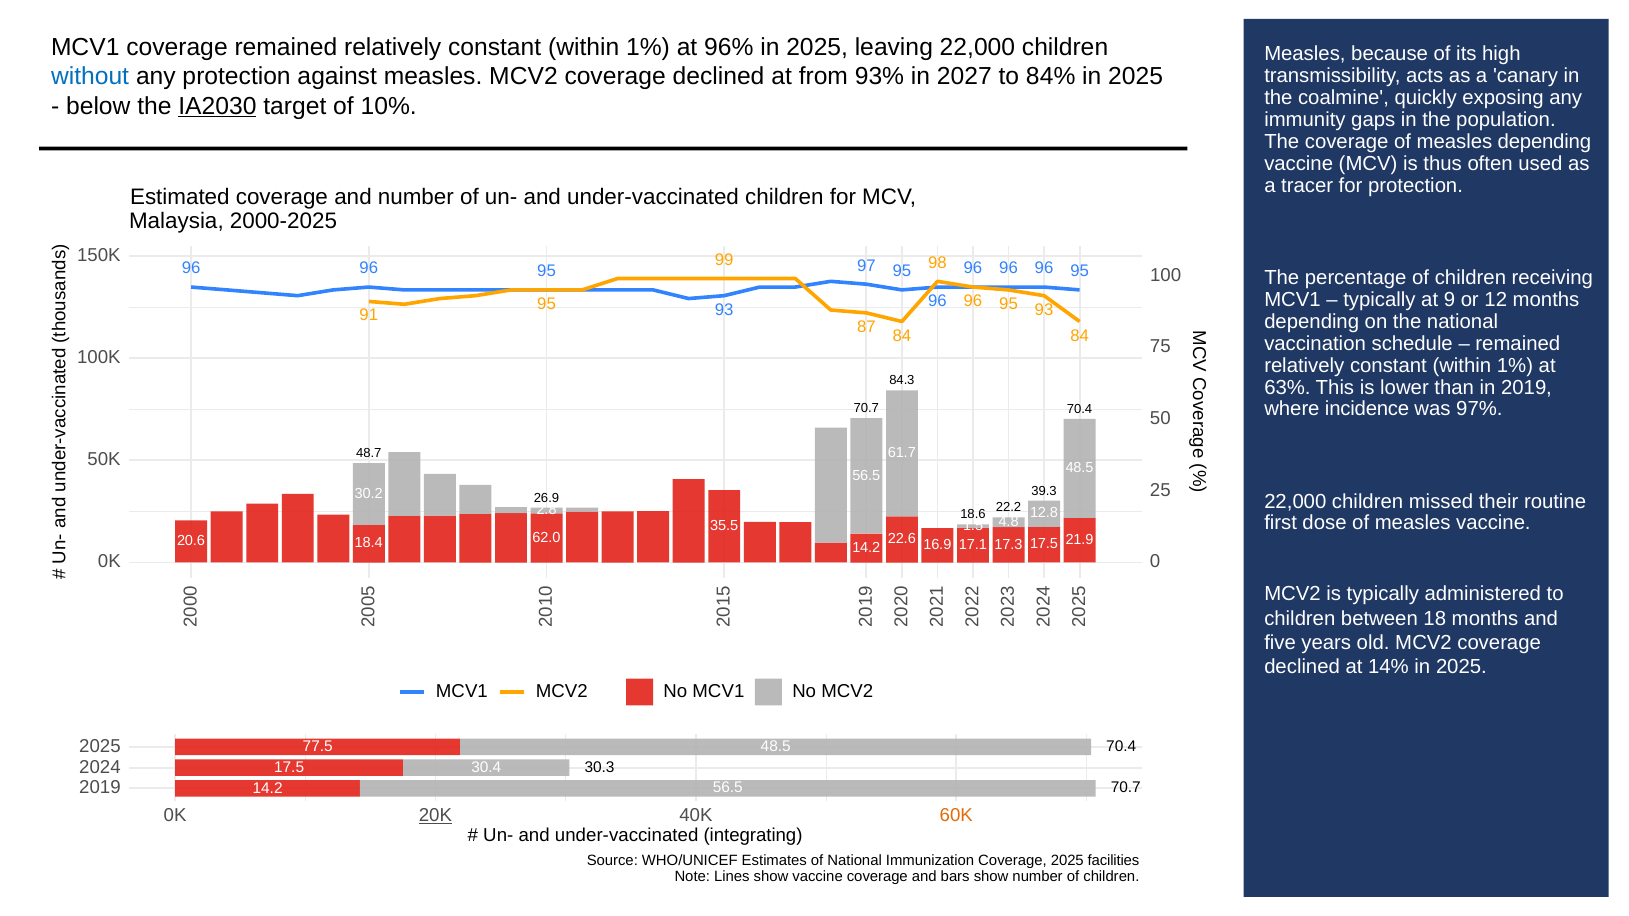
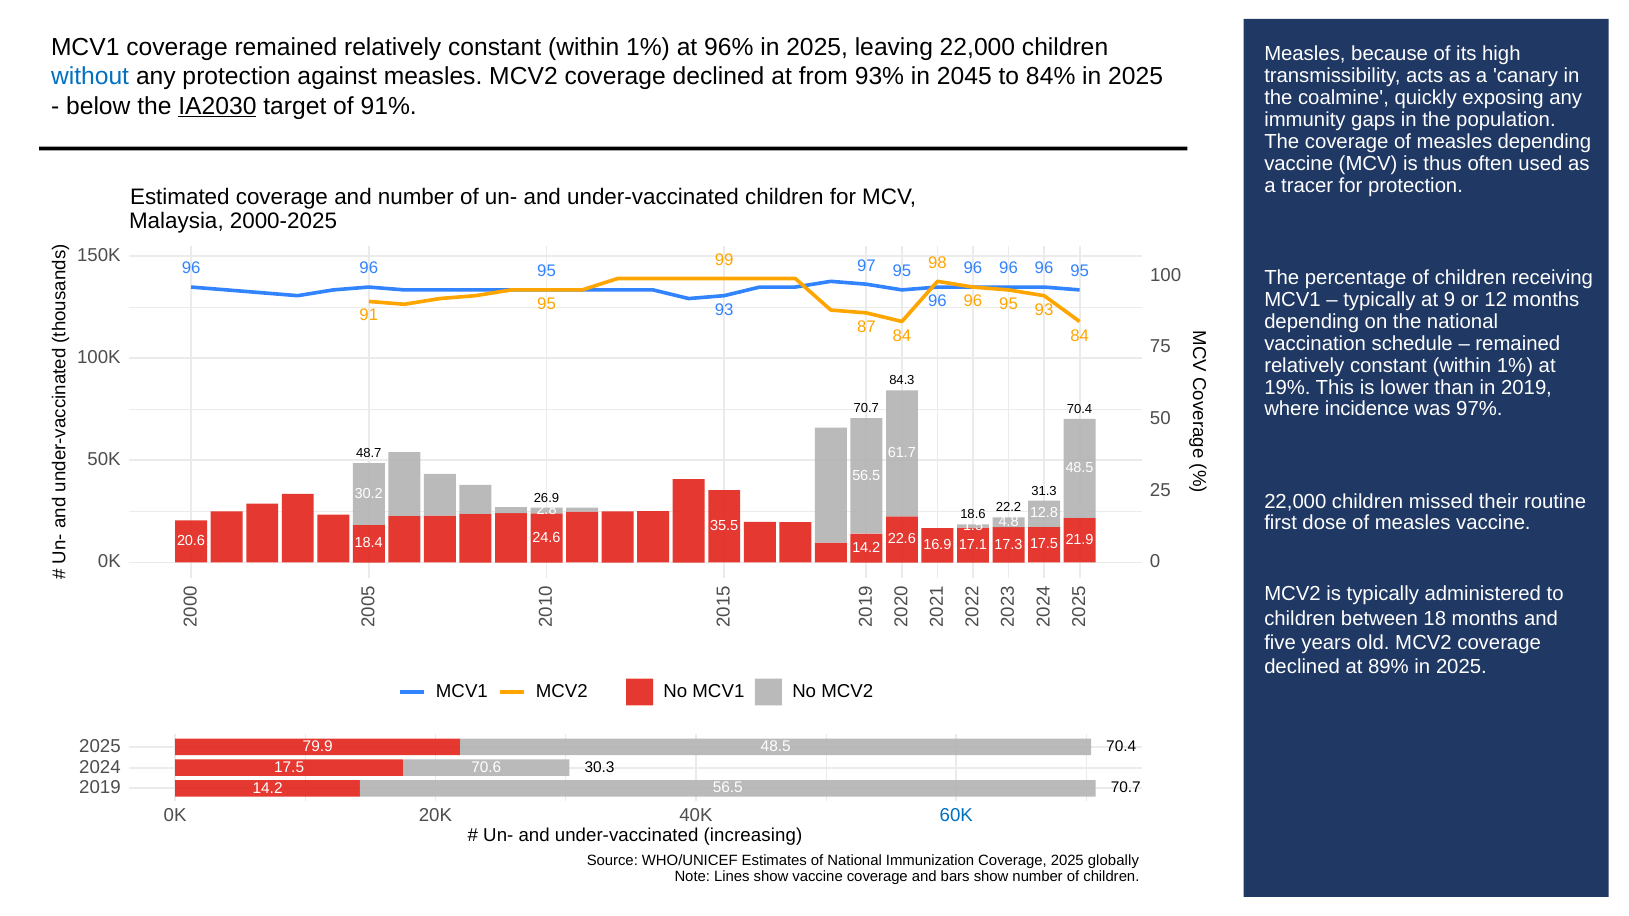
2027: 2027 -> 2045
10%: 10% -> 91%
63%: 63% -> 19%
39.3: 39.3 -> 31.3
62.0: 62.0 -> 24.6
14%: 14% -> 89%
77.5: 77.5 -> 79.9
30.4: 30.4 -> 70.6
20K underline: present -> none
60K colour: orange -> blue
integrating: integrating -> increasing
facilities: facilities -> globally
